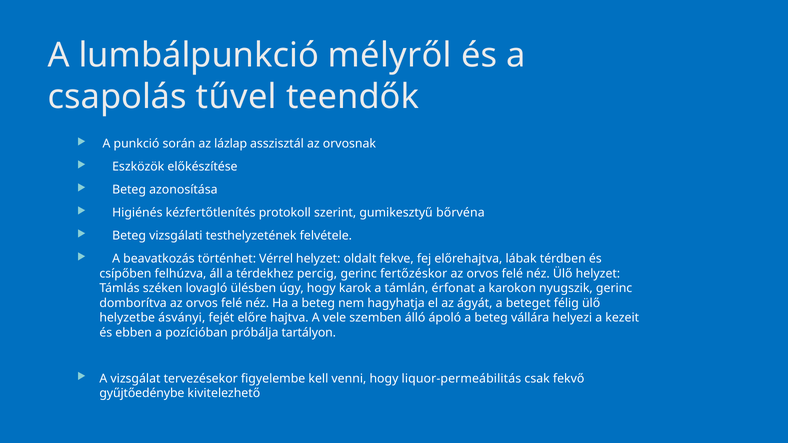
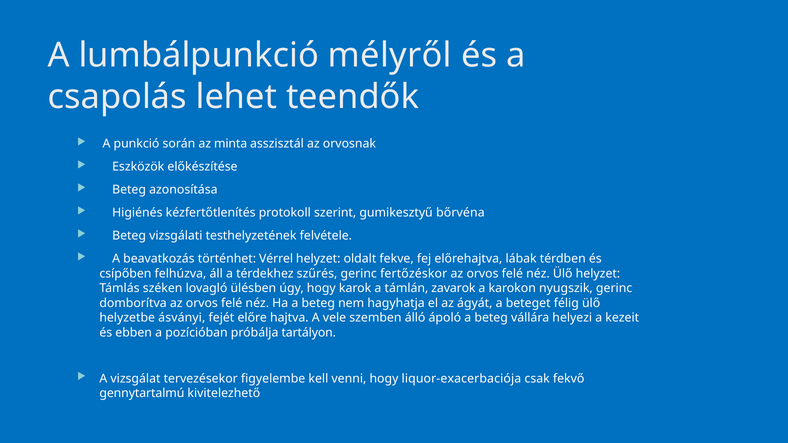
tűvel: tűvel -> lehet
lázlap: lázlap -> minta
percig: percig -> szűrés
érfonat: érfonat -> zavarok
liquor-permeábilitás: liquor-permeábilitás -> liquor-exacerbaciója
gyűjtőedénybe: gyűjtőedénybe -> gennytartalmú
